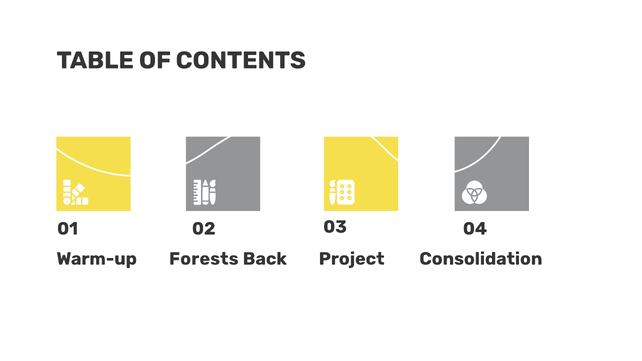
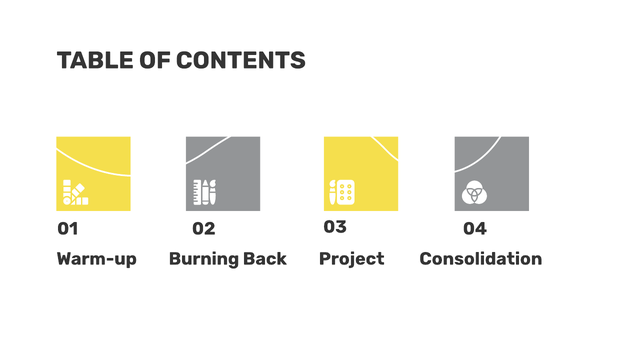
Forests: Forests -> Burning
